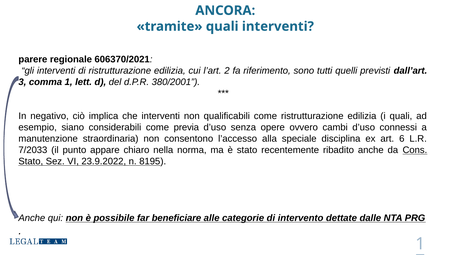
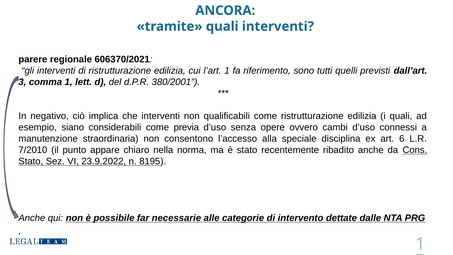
l’art 2: 2 -> 1
7/2033: 7/2033 -> 7/2010
beneficiare: beneficiare -> necessarie
